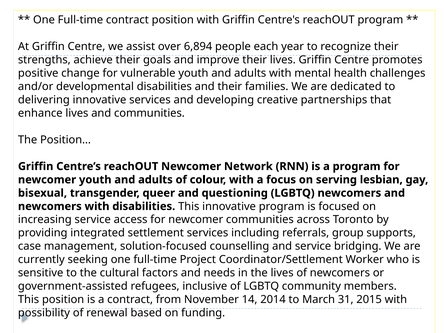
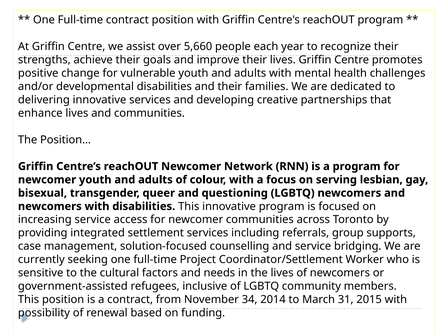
6,894: 6,894 -> 5,660
14: 14 -> 34
